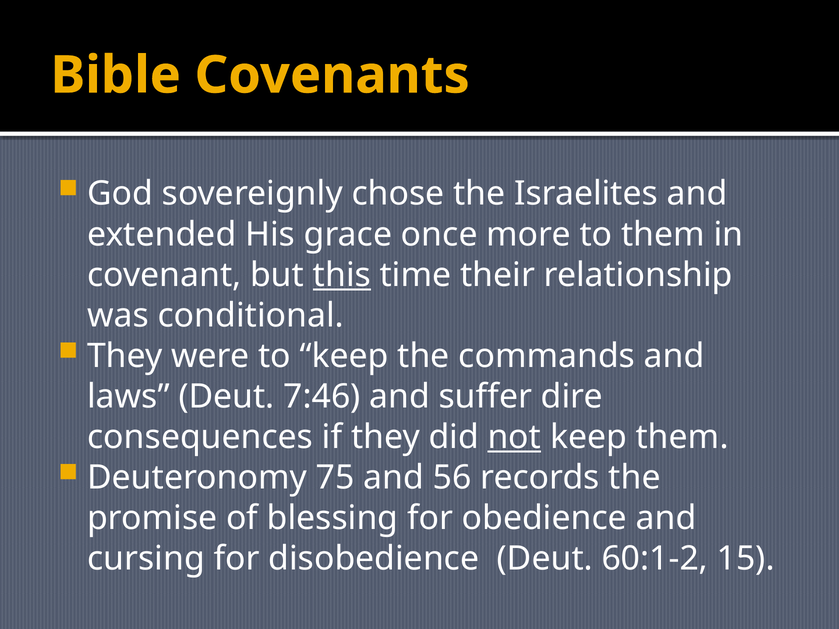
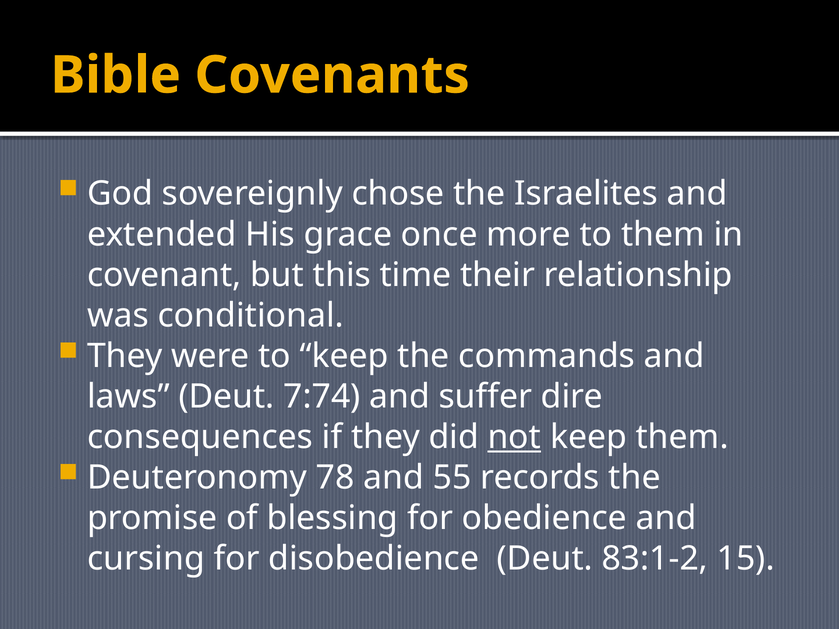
this underline: present -> none
7:46: 7:46 -> 7:74
75: 75 -> 78
56: 56 -> 55
60:1-2: 60:1-2 -> 83:1-2
